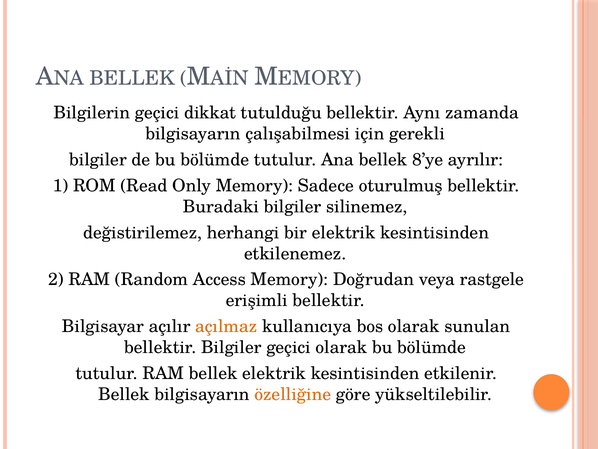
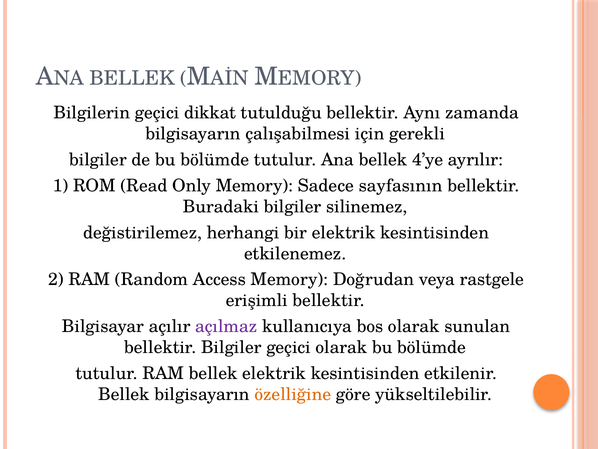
8’ye: 8’ye -> 4’ye
oturulmuş: oturulmuş -> sayfasının
açılmaz colour: orange -> purple
